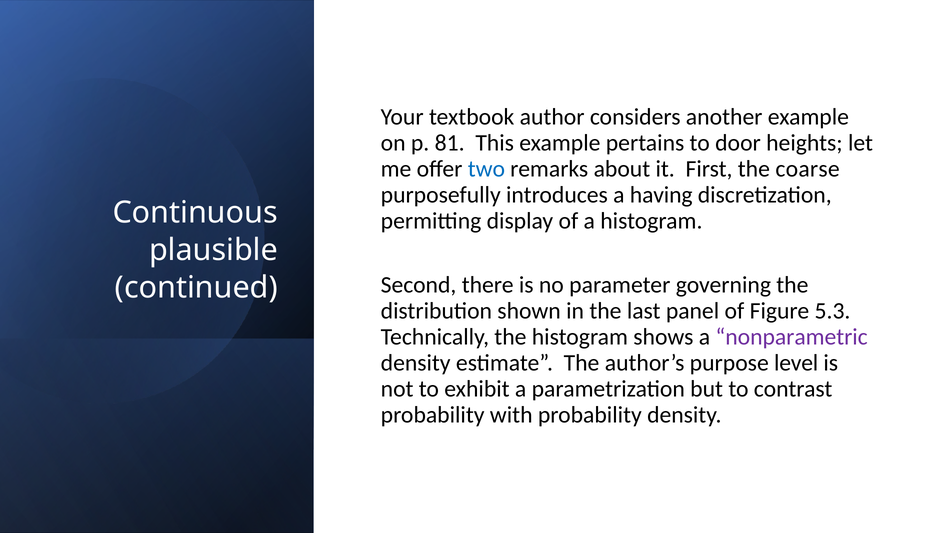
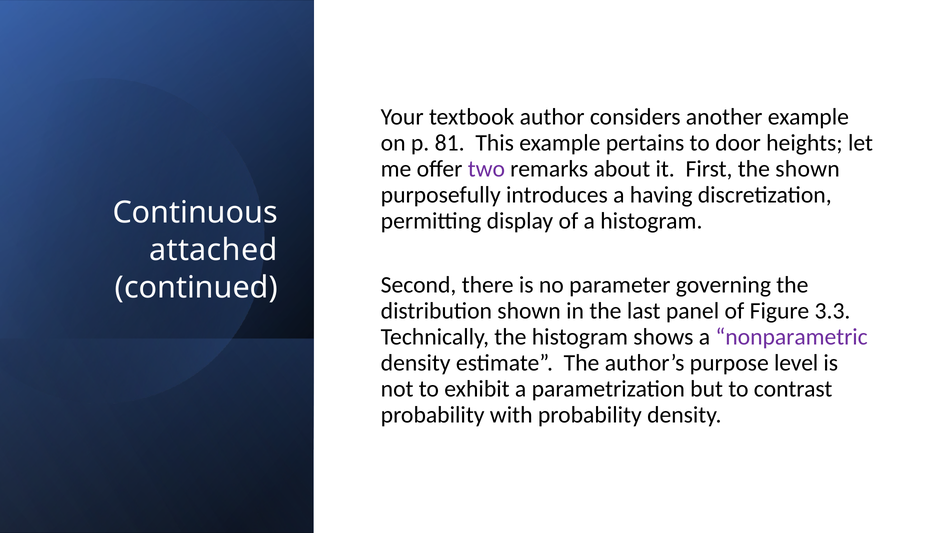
two colour: blue -> purple
the coarse: coarse -> shown
plausible: plausible -> attached
5.3: 5.3 -> 3.3
